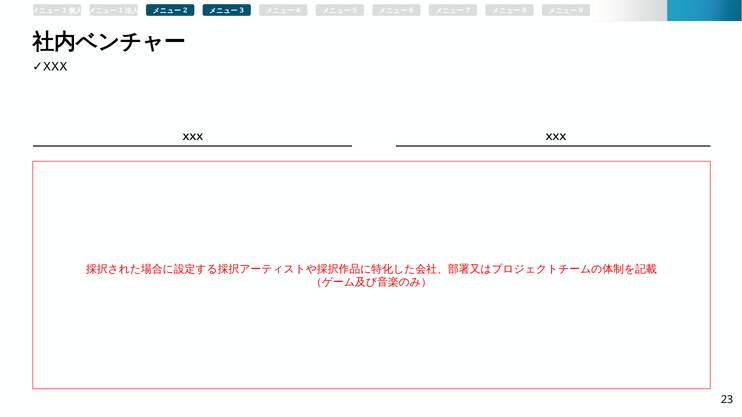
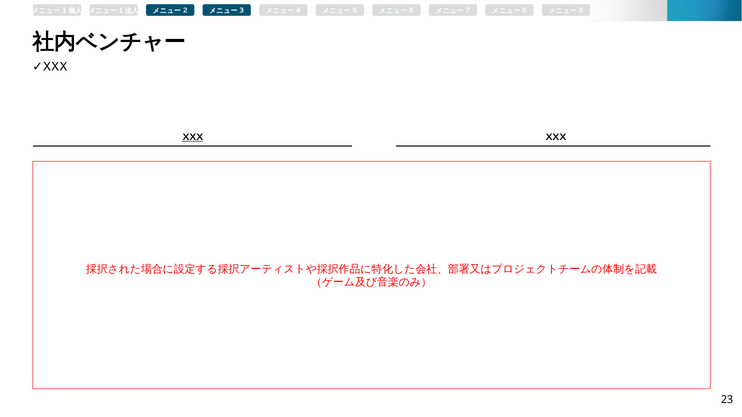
XXX at (193, 137) underline: none -> present
